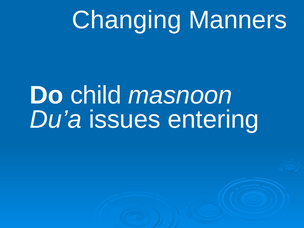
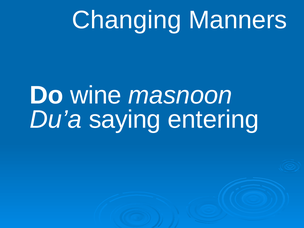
child: child -> wine
issues: issues -> saying
